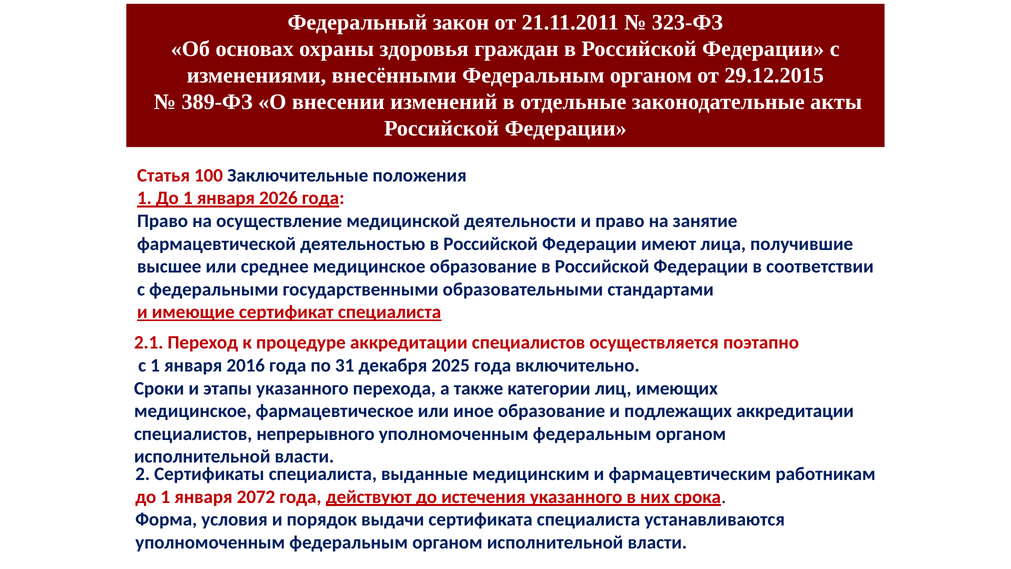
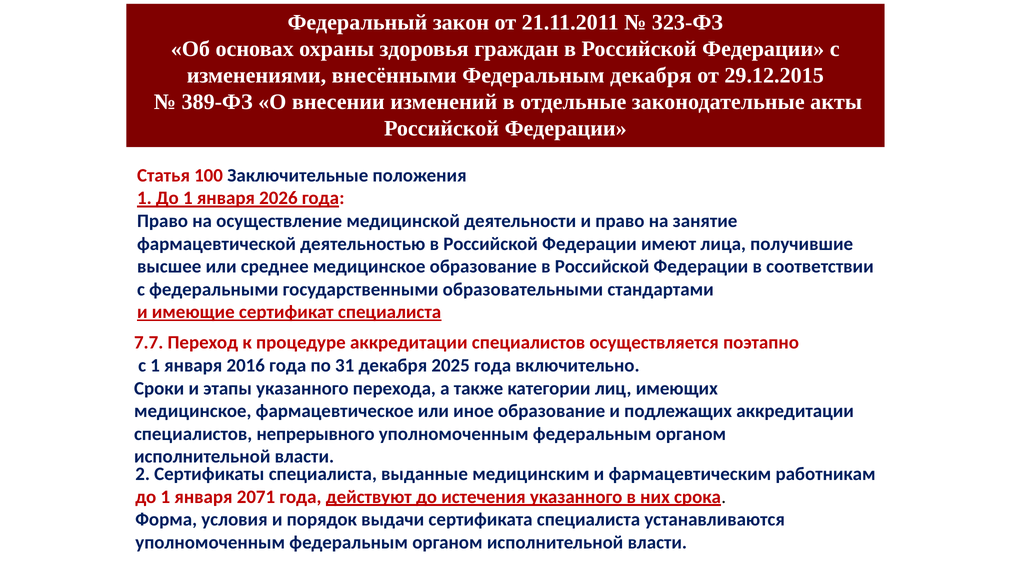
внесёнными Федеральным органом: органом -> декабря
2.1: 2.1 -> 7.7
2072: 2072 -> 2071
